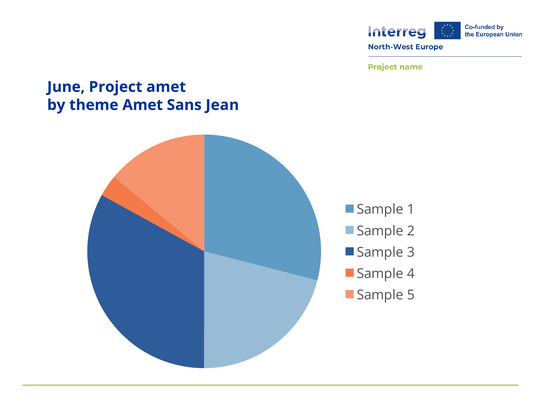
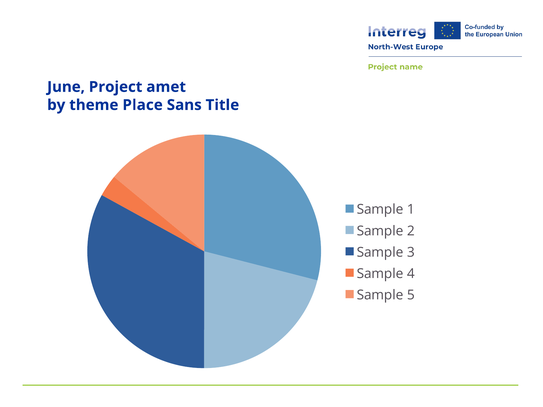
theme Amet: Amet -> Place
Jean: Jean -> Title
